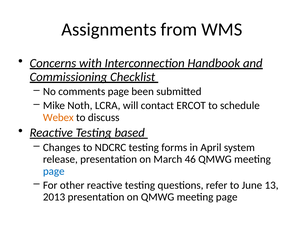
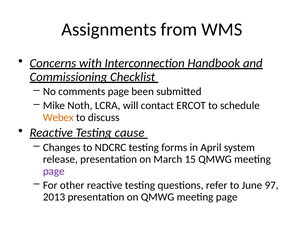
based: based -> cause
46: 46 -> 15
page at (54, 171) colour: blue -> purple
13: 13 -> 97
